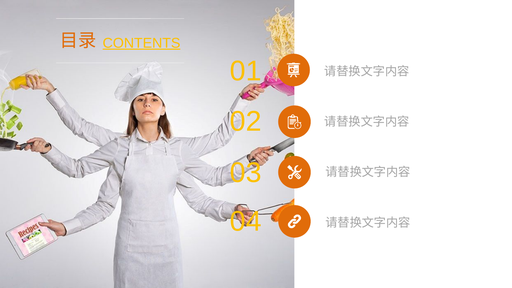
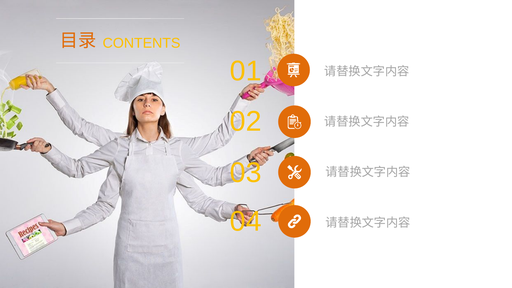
CONTENTS underline: present -> none
